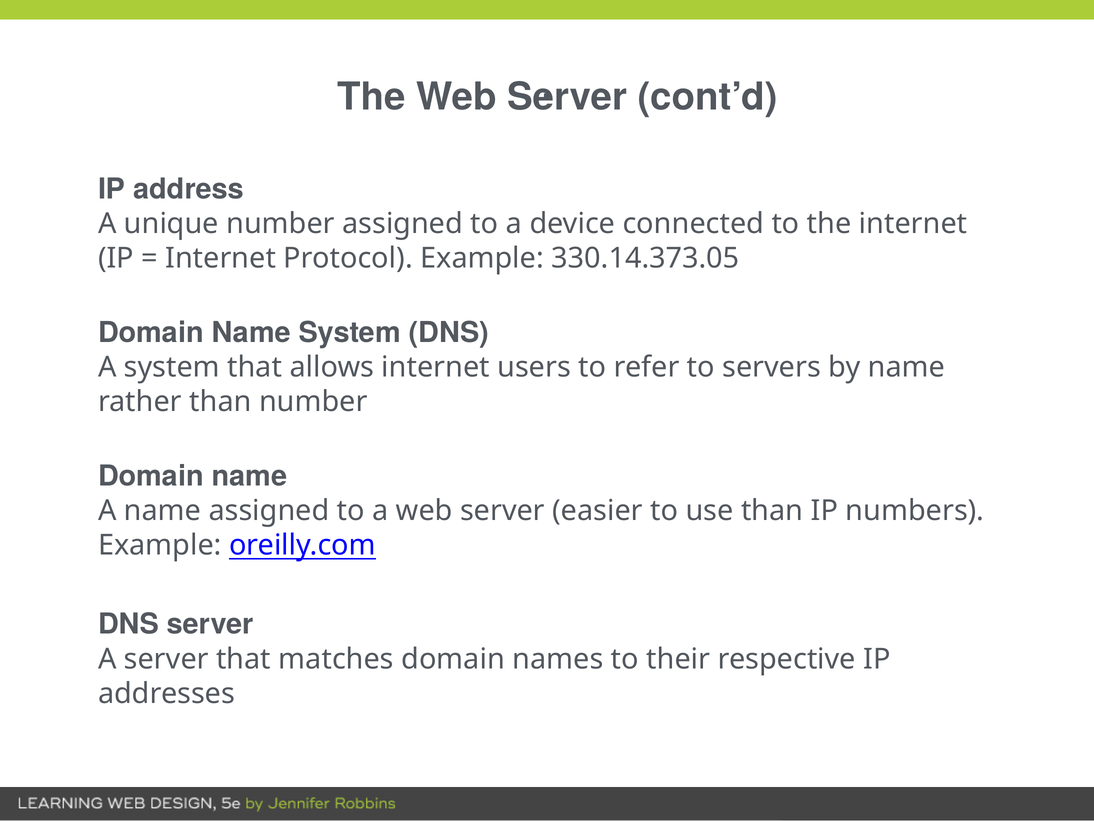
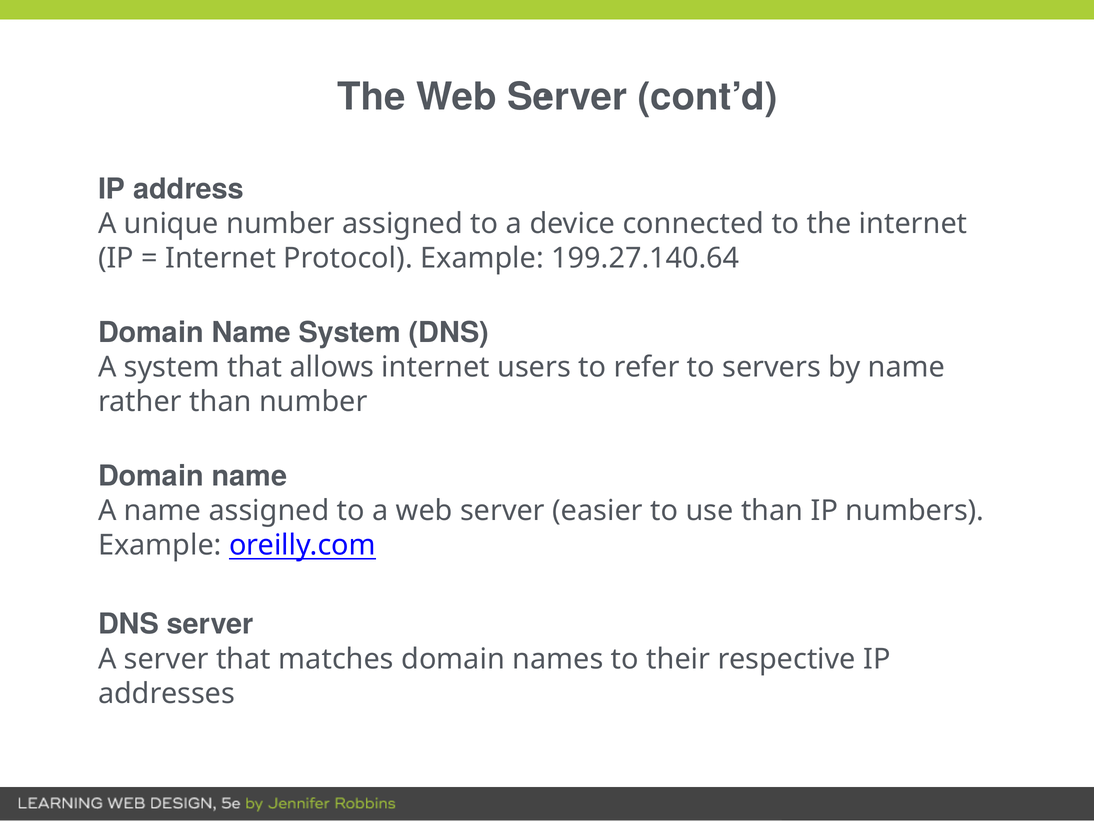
330.14.373.05: 330.14.373.05 -> 199.27.140.64
